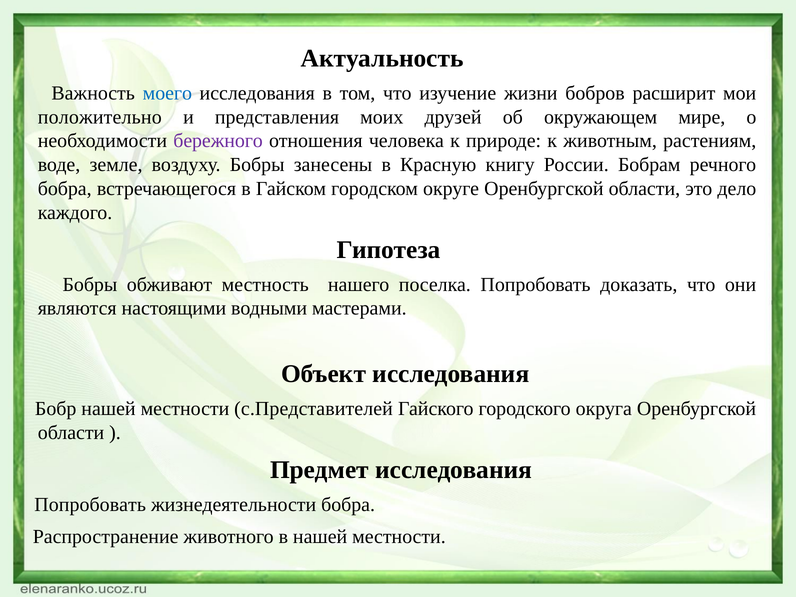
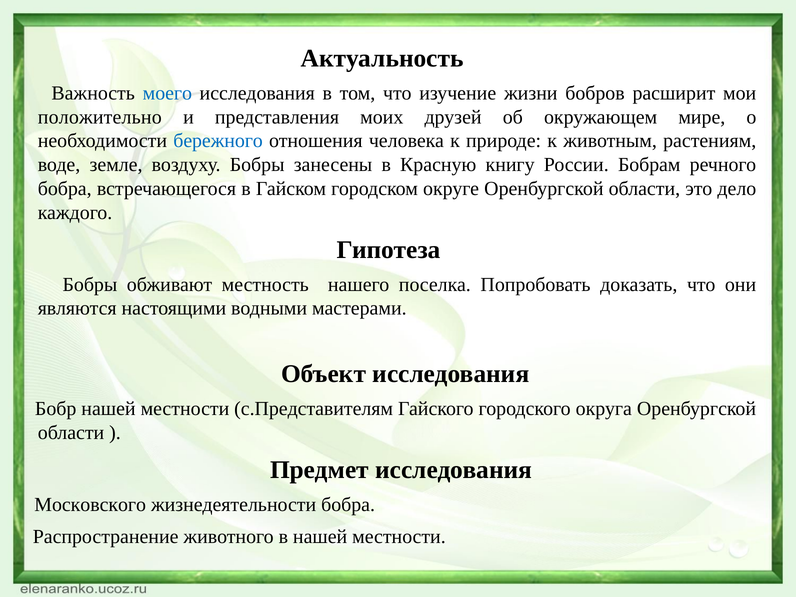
бережного colour: purple -> blue
с.Представителей: с.Представителей -> с.Представителям
Попробовать at (90, 505): Попробовать -> Московского
